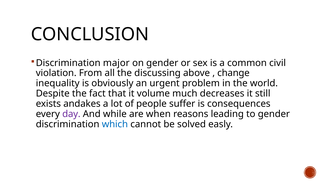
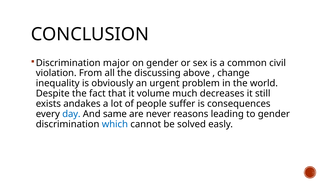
day colour: purple -> blue
while: while -> same
when: when -> never
